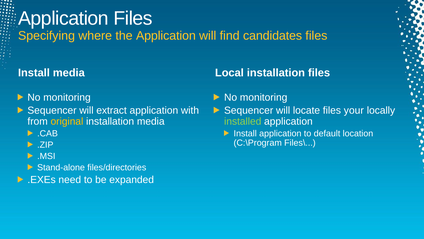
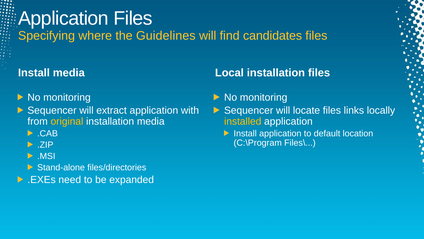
the Application: Application -> Guidelines
your: your -> links
installed colour: light green -> yellow
